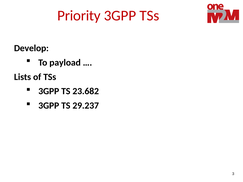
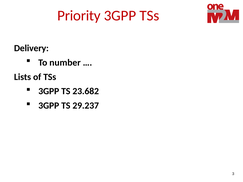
Develop: Develop -> Delivery
payload: payload -> number
